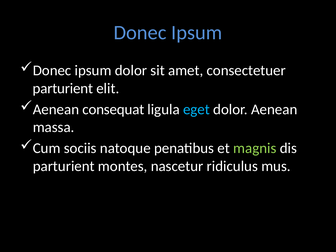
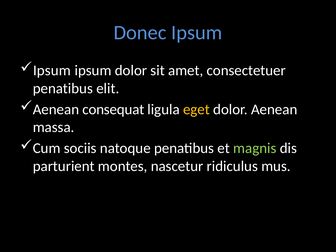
Donec at (52, 70): Donec -> Ipsum
parturient at (63, 88): parturient -> penatibus
eget colour: light blue -> yellow
